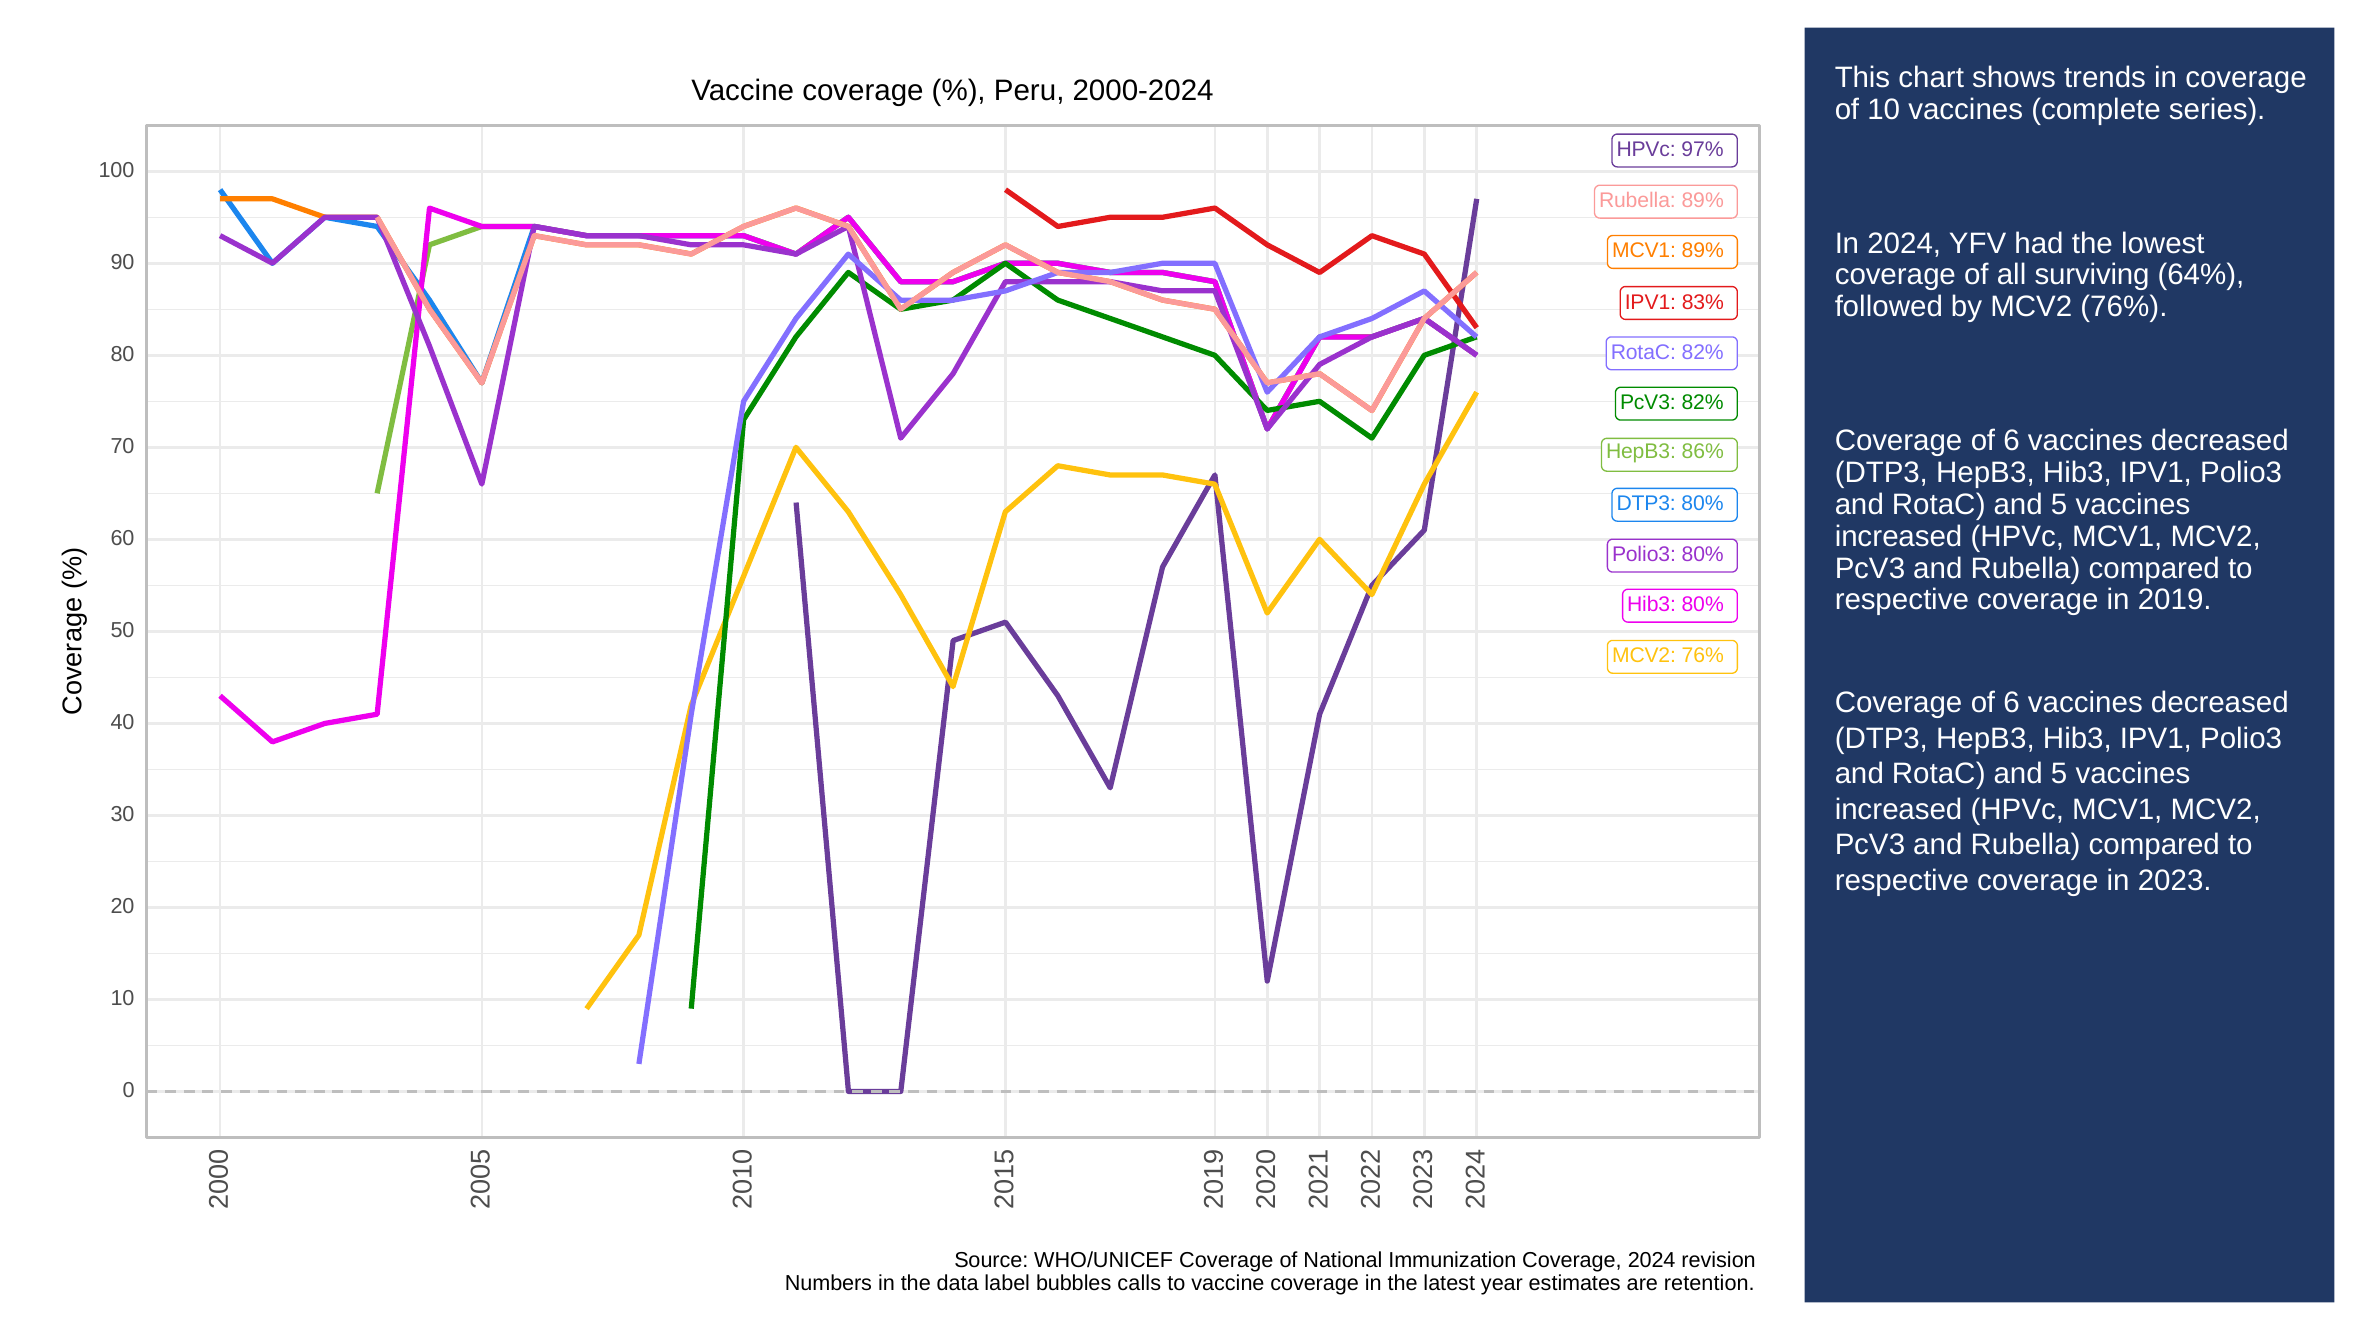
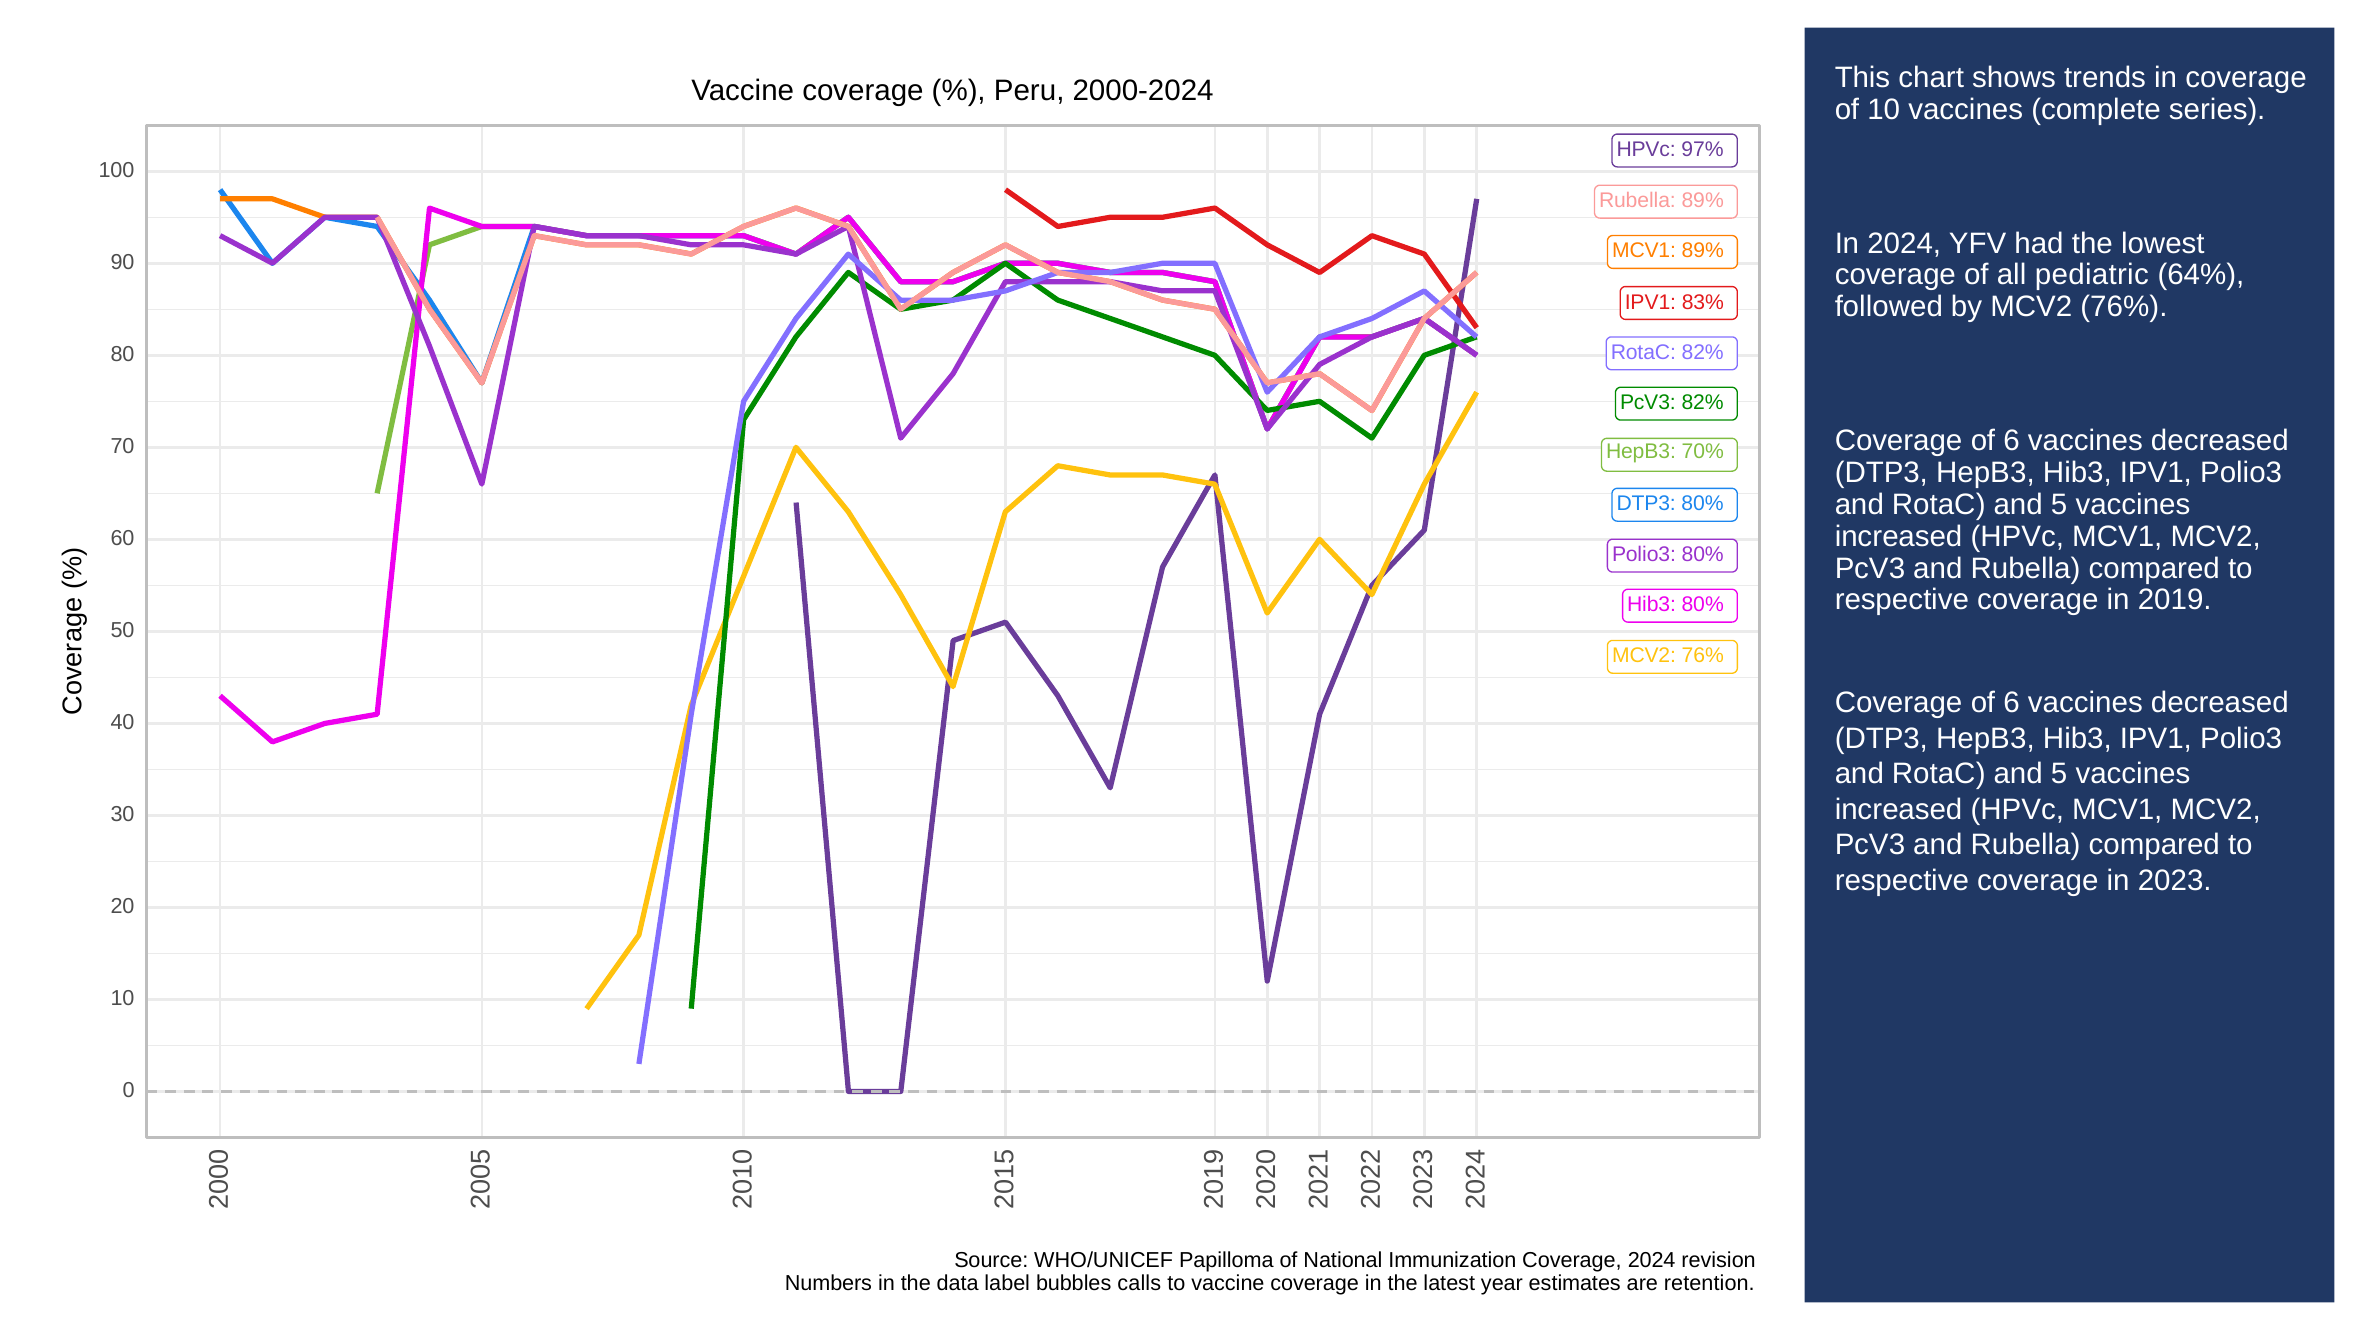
surviving: surviving -> pediatric
86%: 86% -> 70%
WHO/UNICEF Coverage: Coverage -> Papilloma
